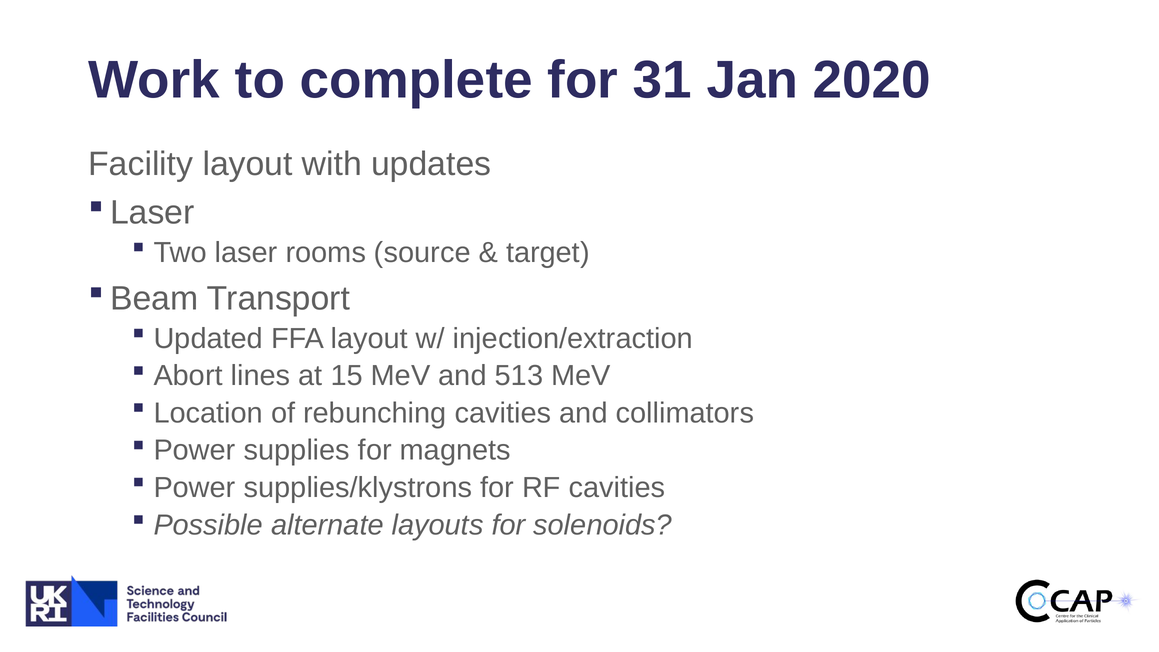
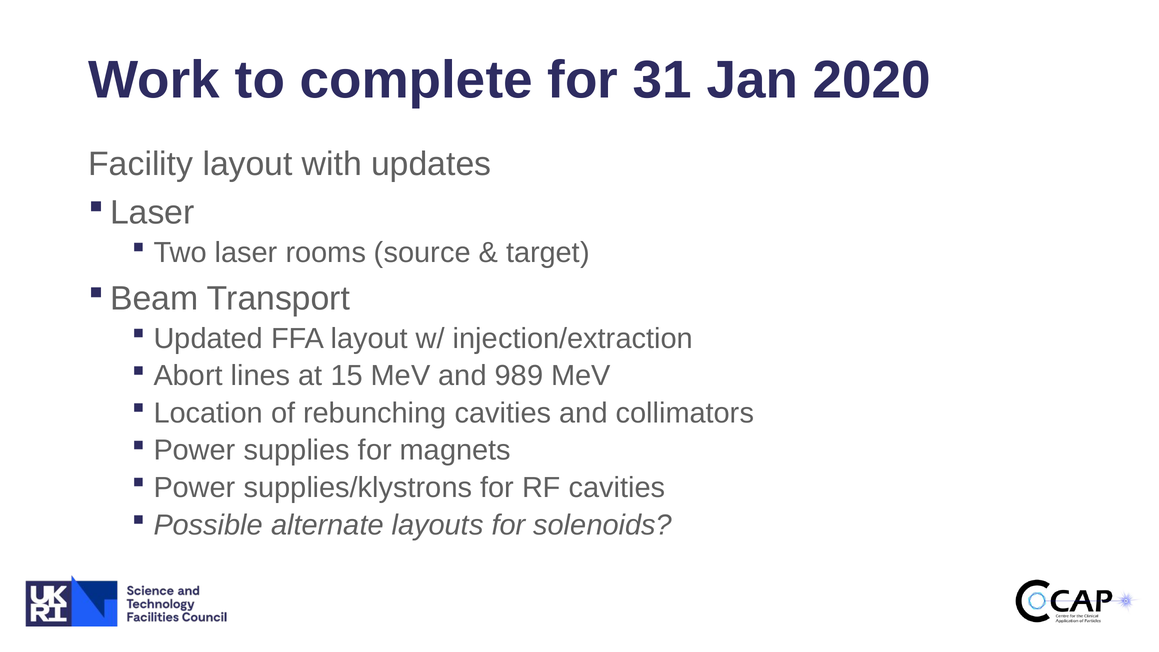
513: 513 -> 989
